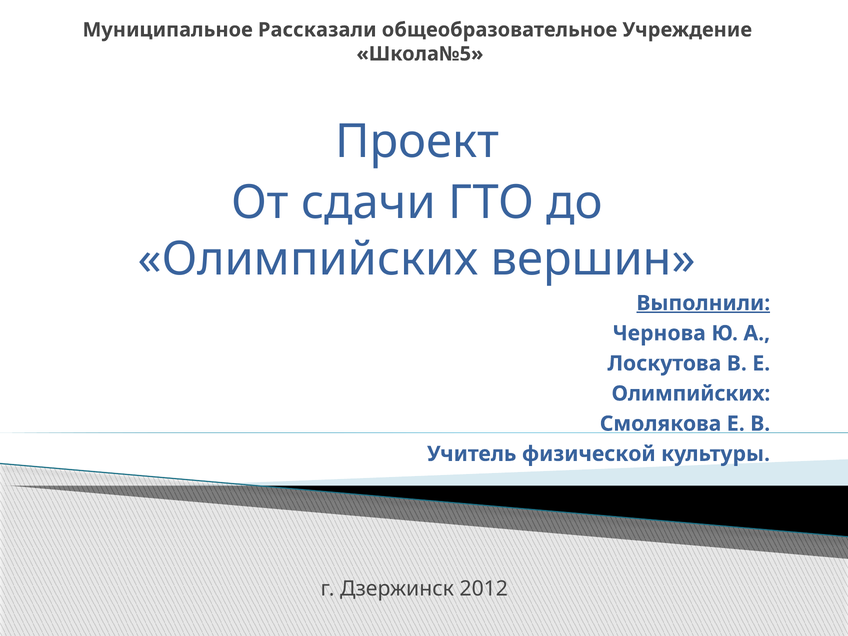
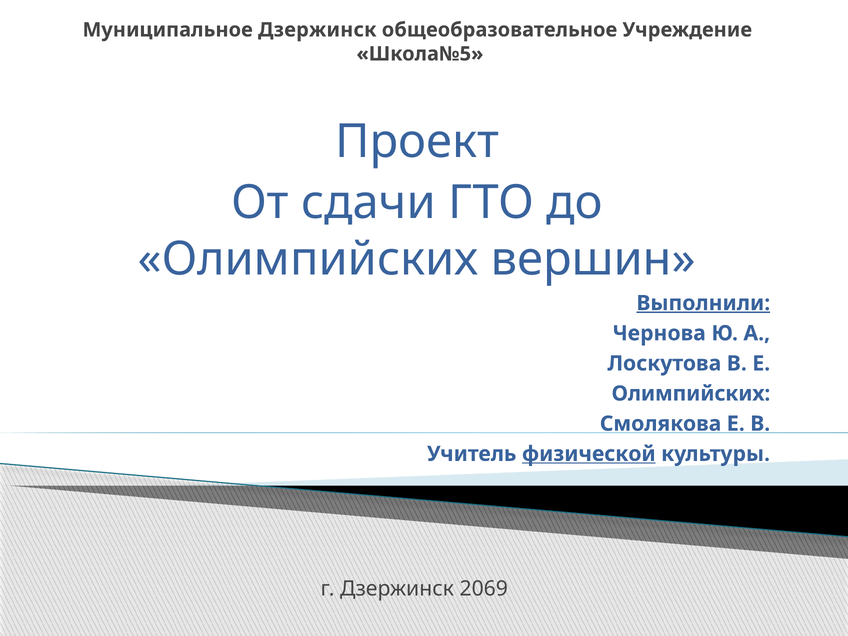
Муниципальное Рассказали: Рассказали -> Дзержинск
физической underline: none -> present
2012: 2012 -> 2069
